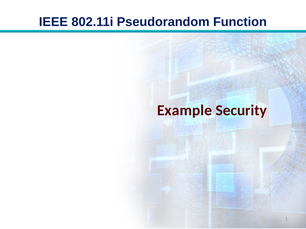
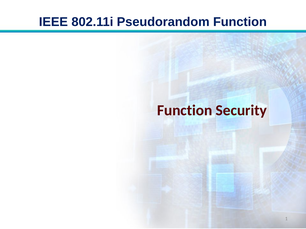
Example at (185, 110): Example -> Function
